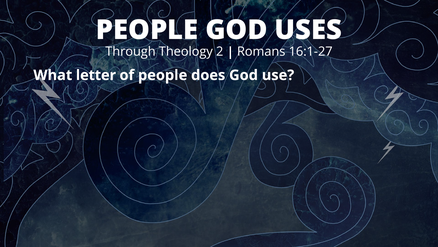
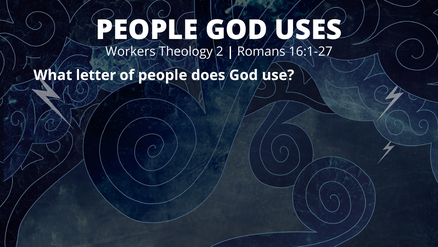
Through: Through -> Workers
